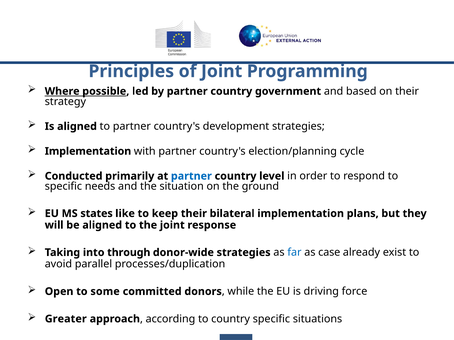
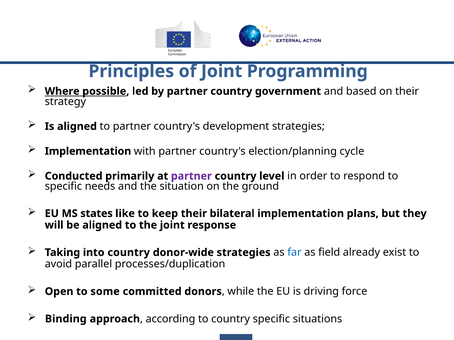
partner at (191, 176) colour: blue -> purple
into through: through -> country
case: case -> field
Greater: Greater -> Binding
